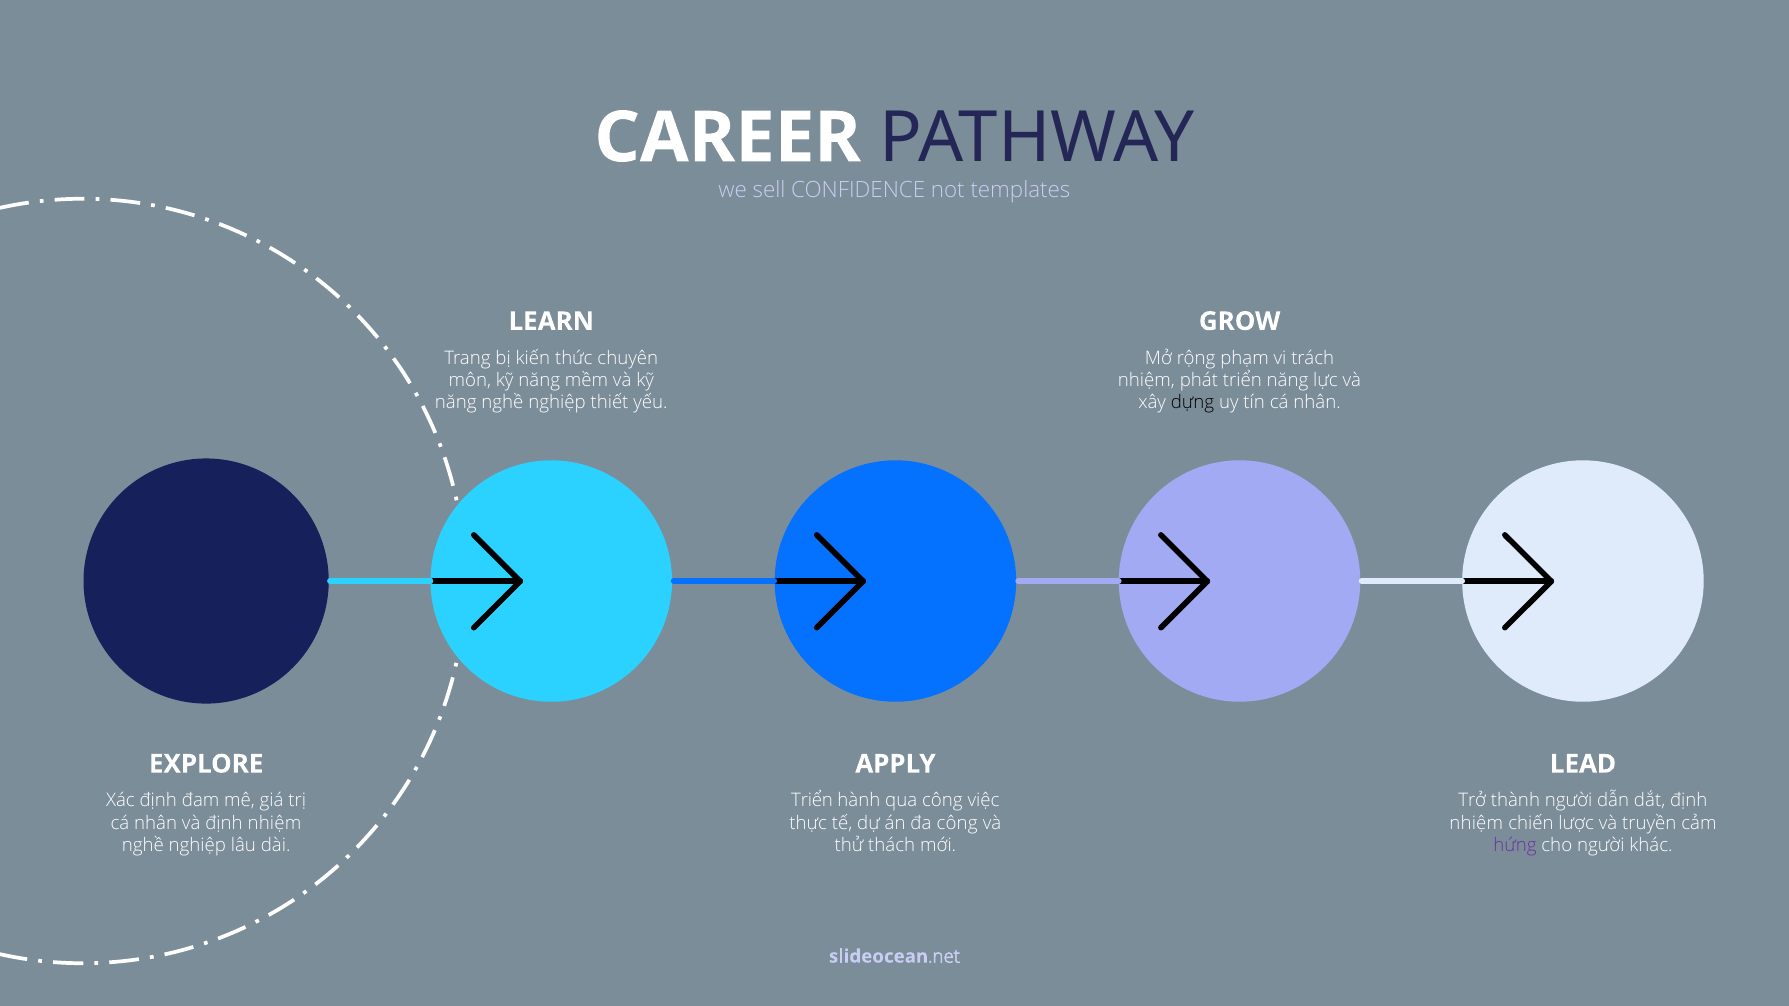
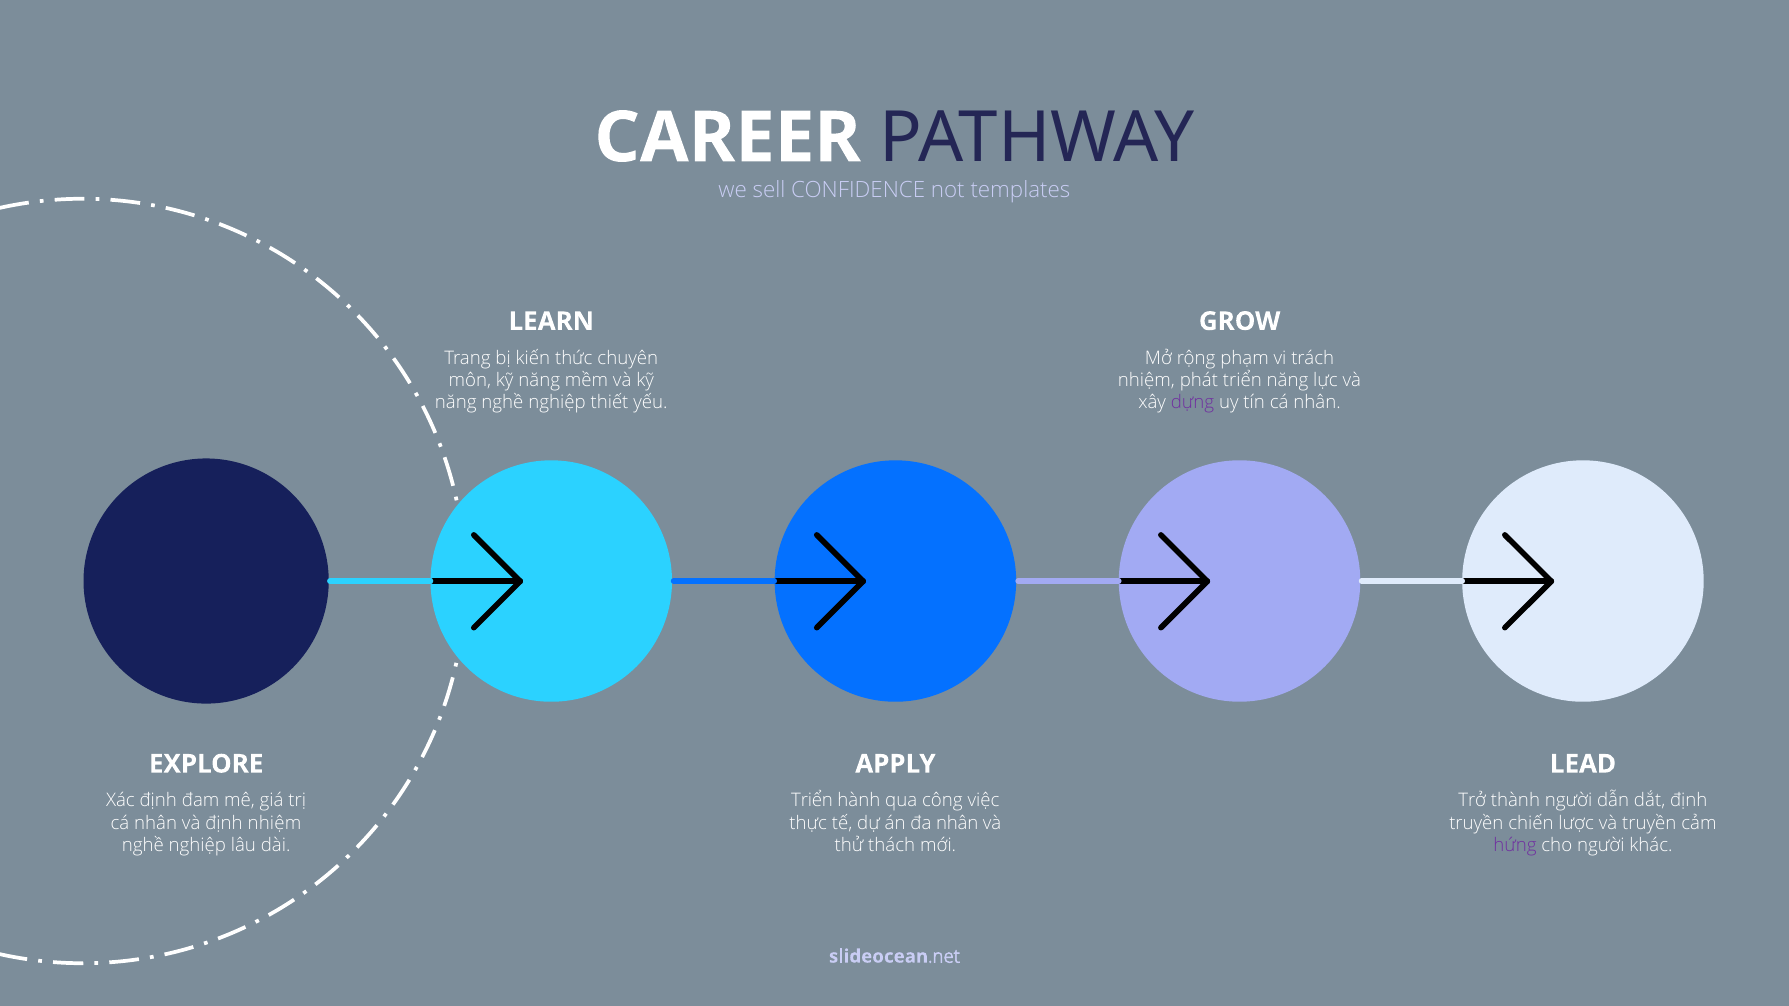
dựng colour: black -> purple
đa công: công -> nhân
nhiệm at (1476, 823): nhiệm -> truyền
